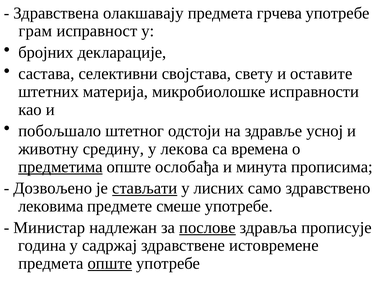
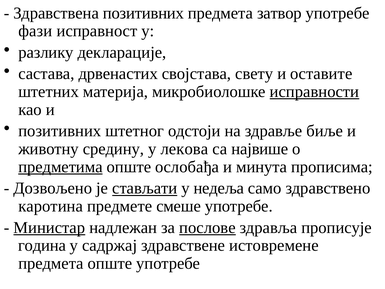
Здравствена олакшавају: олакшавају -> позитивних
грчева: грчева -> затвор
грам: грам -> фази
бројних: бројних -> разлику
селективни: селективни -> дрвенастих
исправности underline: none -> present
побољшало at (60, 131): побољшало -> позитивних
усној: усној -> биље
времена: времена -> највише
лисних: лисних -> недељa
лековима: лековима -> каротина
Министар underline: none -> present
опште at (110, 263) underline: present -> none
